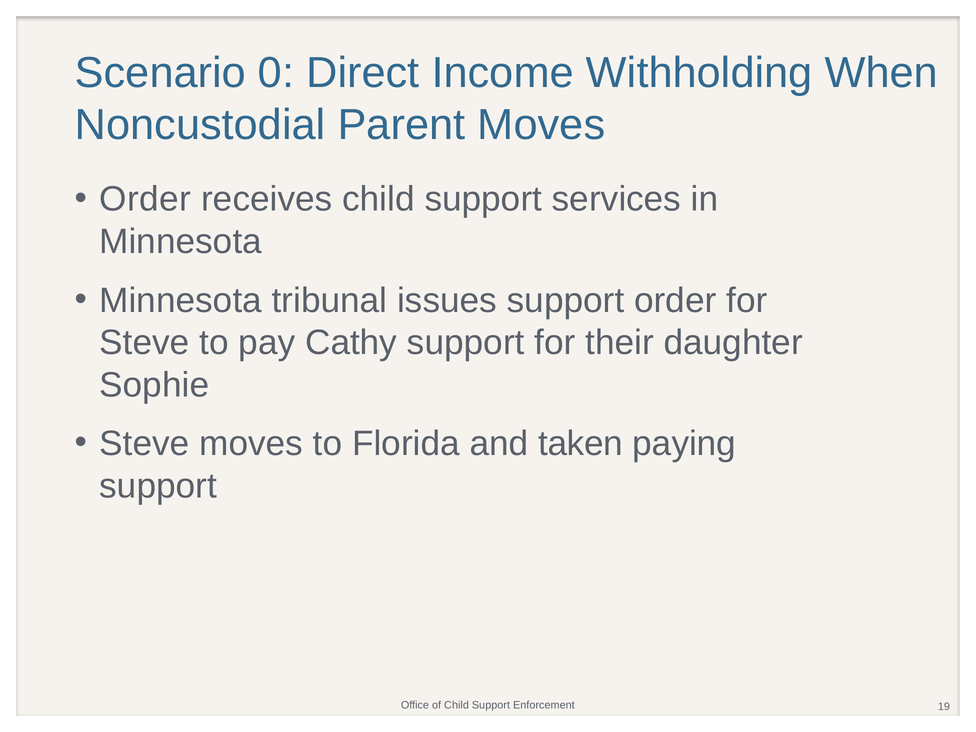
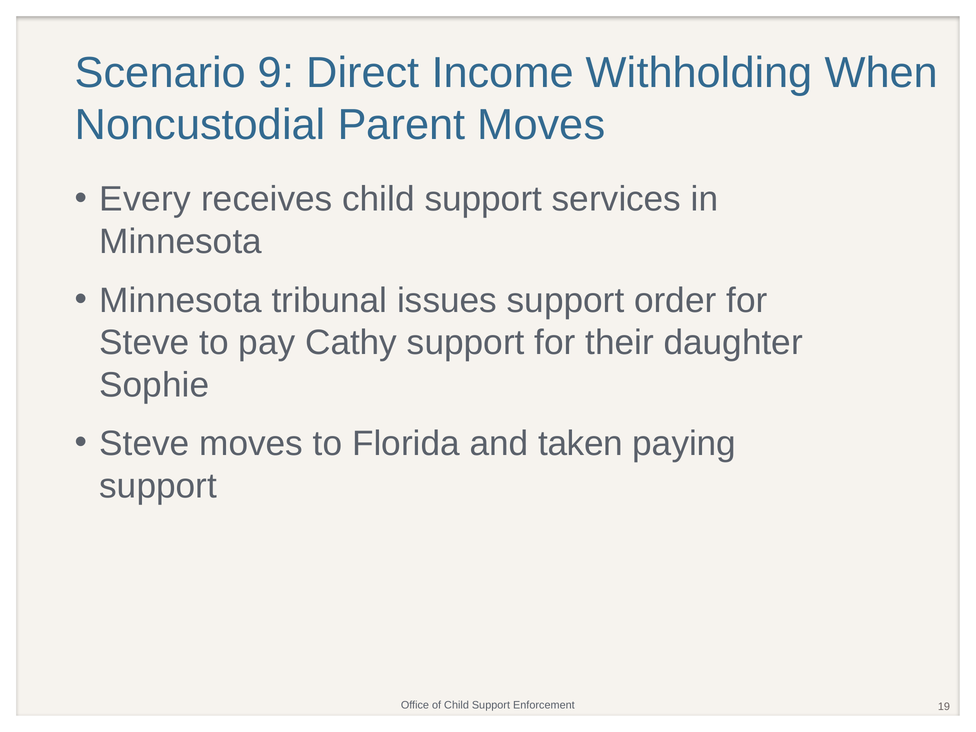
0: 0 -> 9
Order at (145, 199): Order -> Every
